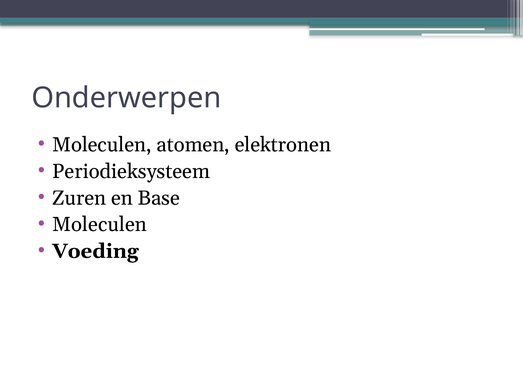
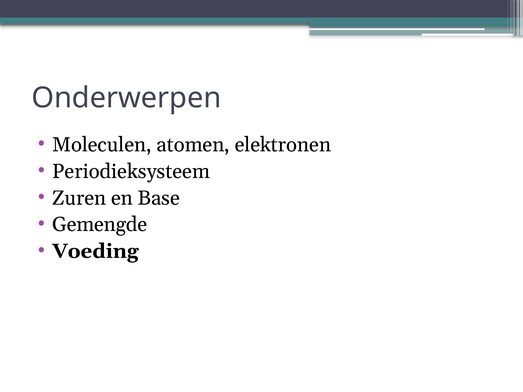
Moleculen at (100, 225): Moleculen -> Gemengde
